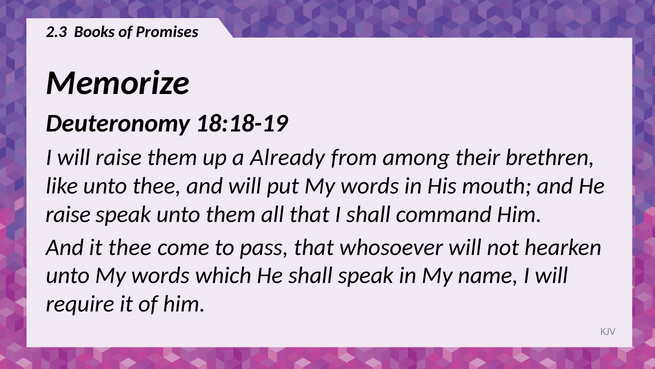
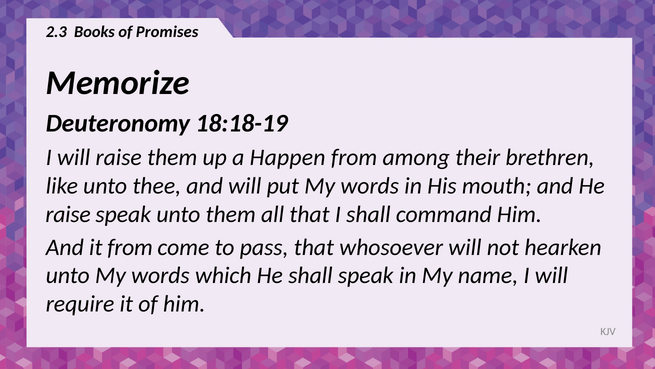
Already: Already -> Happen
it thee: thee -> from
